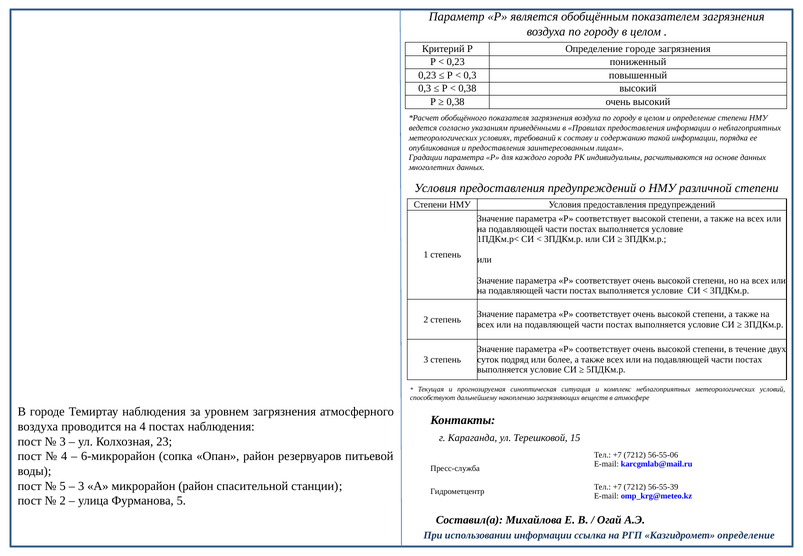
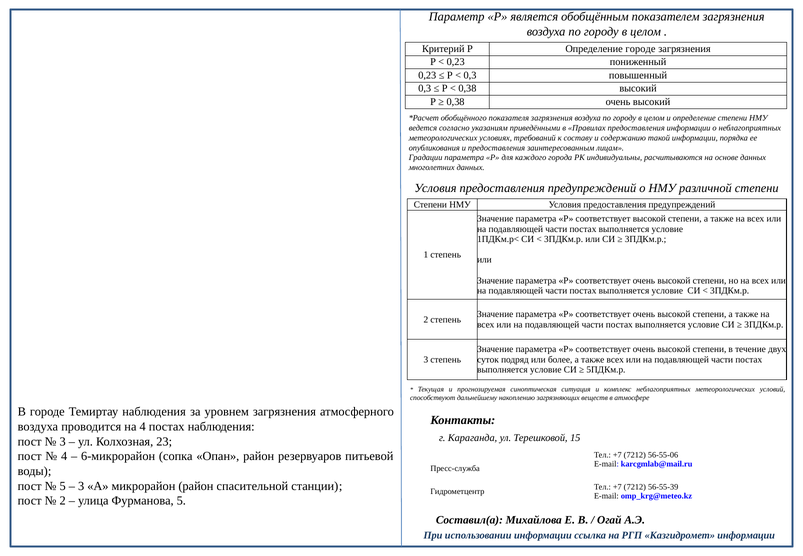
Казгидромет определение: определение -> информации
